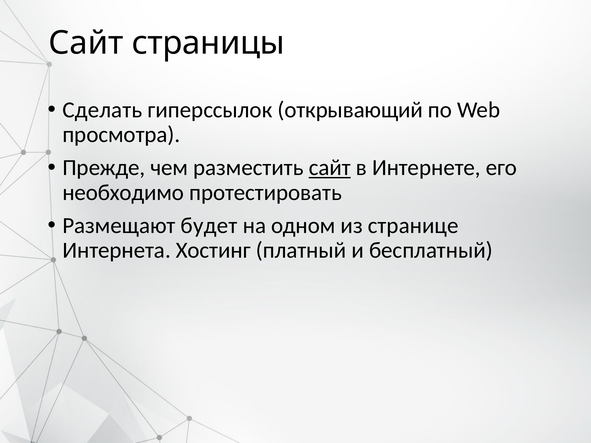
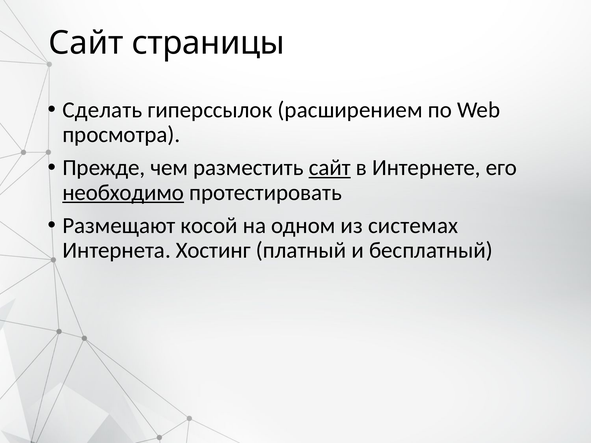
открывающий: открывающий -> расширением
необходимо underline: none -> present
будет: будет -> косой
странице: странице -> системах
